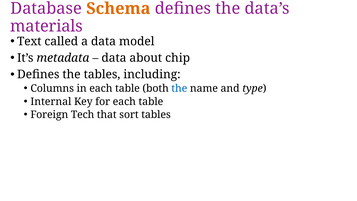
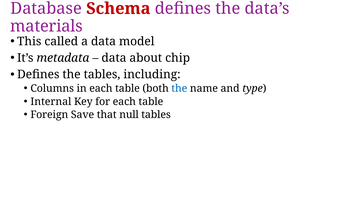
Schema colour: orange -> red
Text: Text -> This
Tech: Tech -> Save
sort: sort -> null
